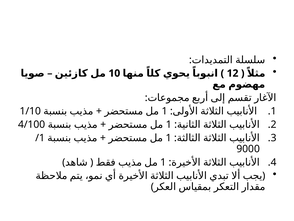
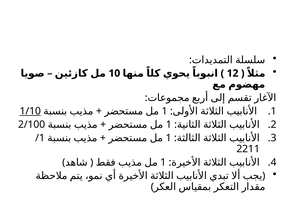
1/10 underline: none -> present
4/100: 4/100 -> 2/100
9000: 9000 -> 2211
